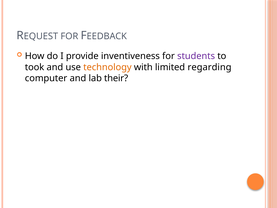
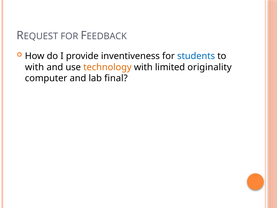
students colour: purple -> blue
took at (35, 67): took -> with
regarding: regarding -> originality
their: their -> final
